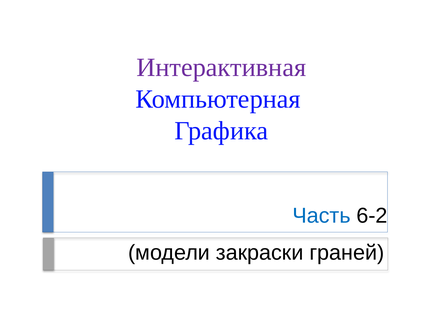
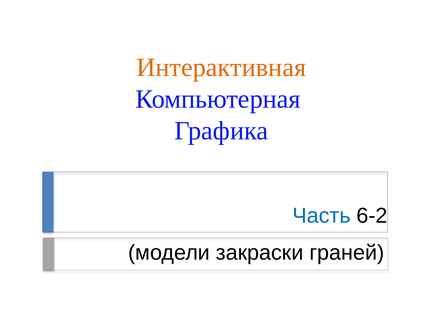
Интерактивная colour: purple -> orange
